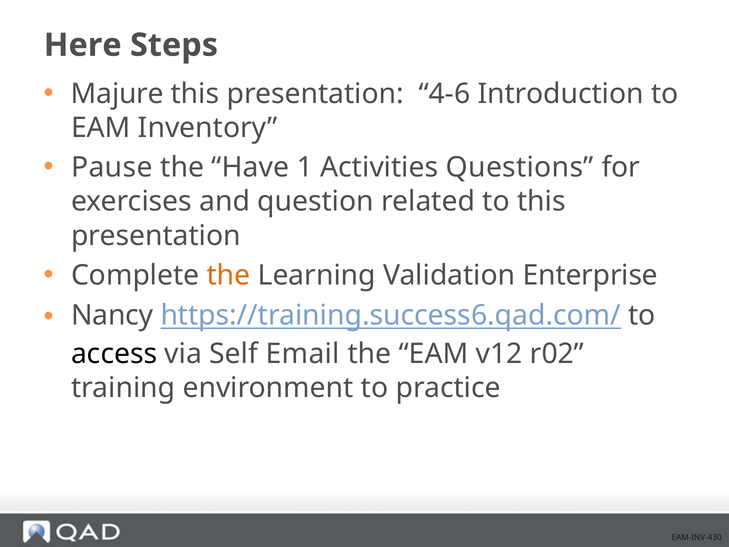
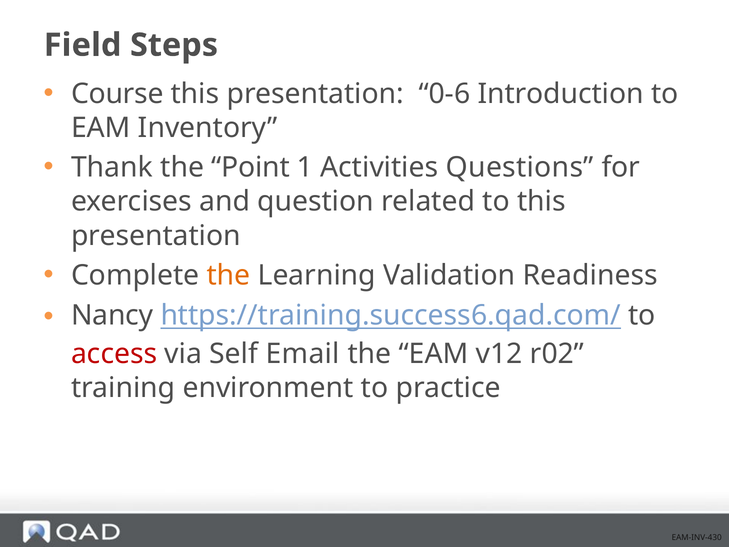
Here: Here -> Field
Majure: Majure -> Course
4-6: 4-6 -> 0-6
Pause: Pause -> Thank
Have: Have -> Point
Enterprise: Enterprise -> Readiness
access colour: black -> red
